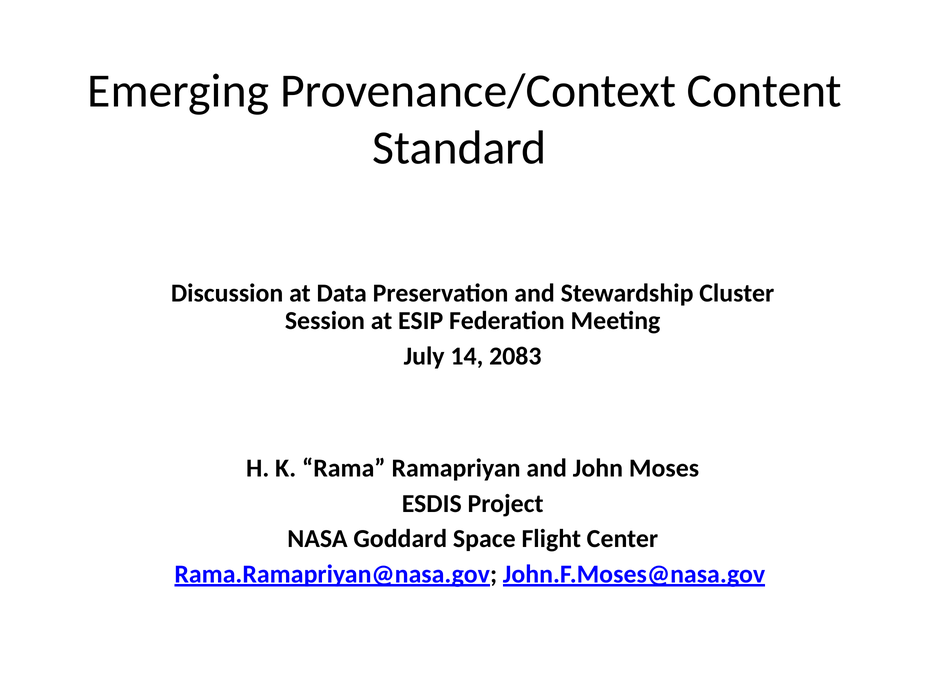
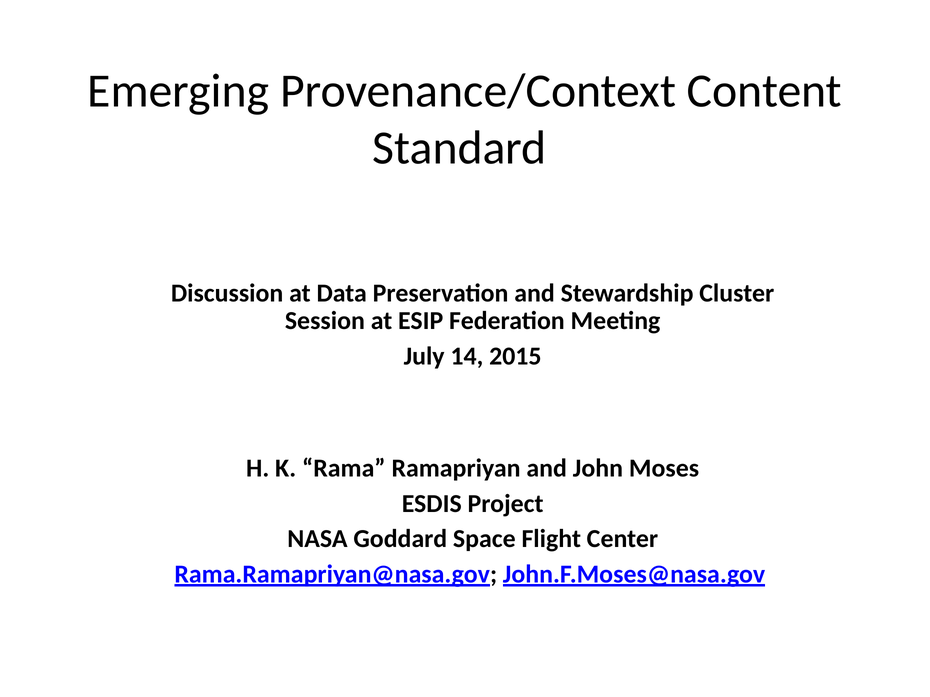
2083: 2083 -> 2015
